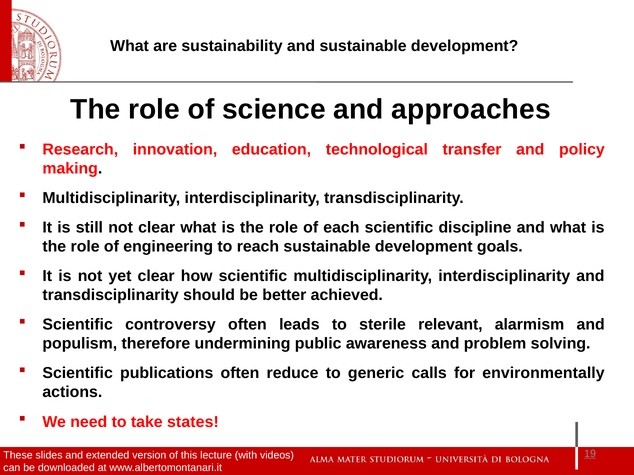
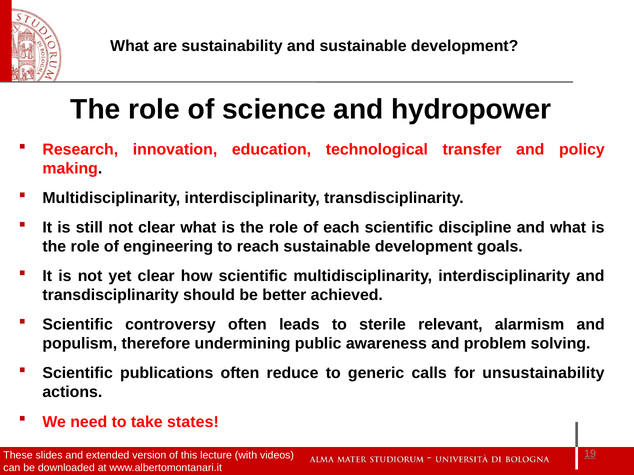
approaches: approaches -> hydropower
environmentally: environmentally -> unsustainability
